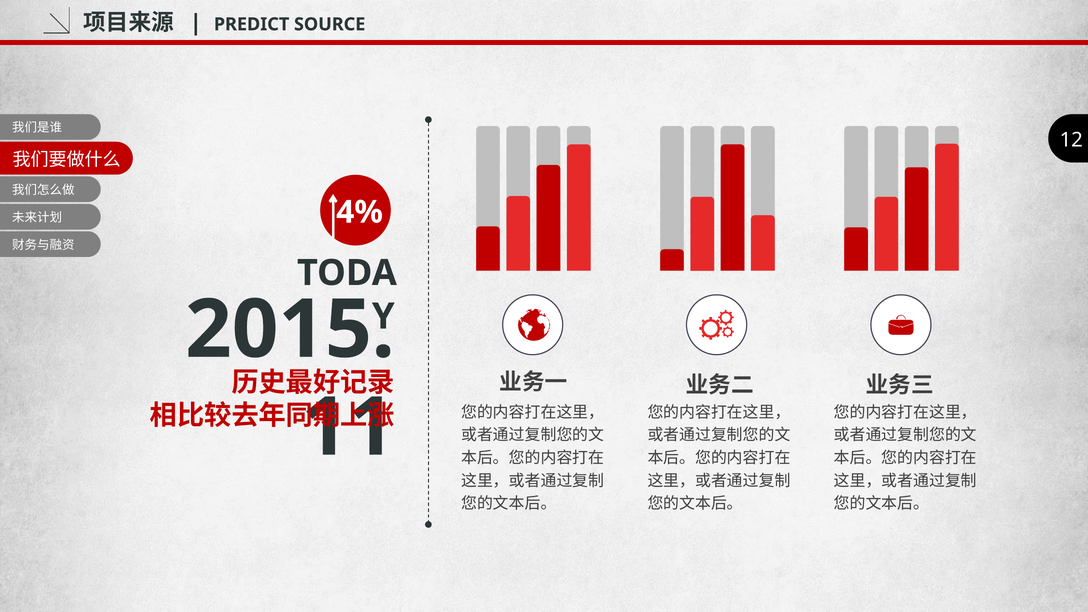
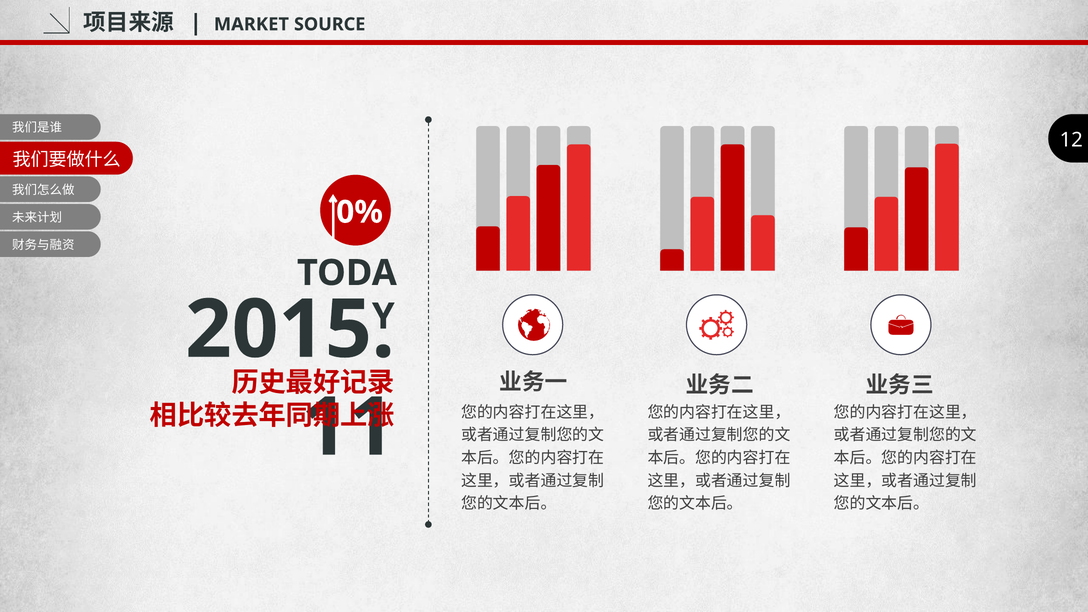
PREDICT: PREDICT -> MARKET
4%: 4% -> 0%
